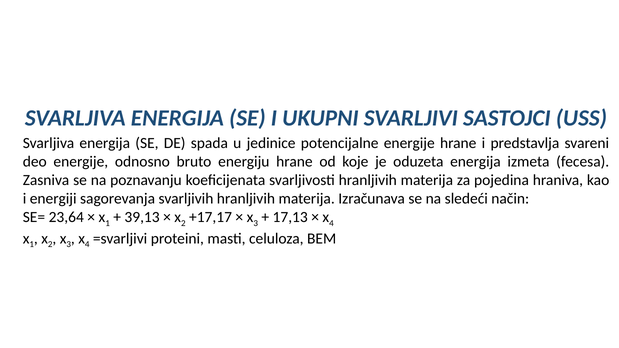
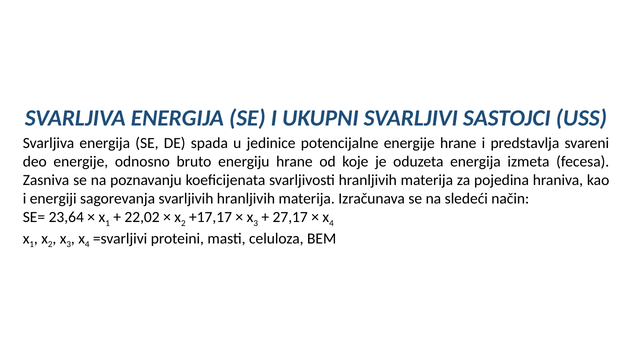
39,13: 39,13 -> 22,02
17,13: 17,13 -> 27,17
